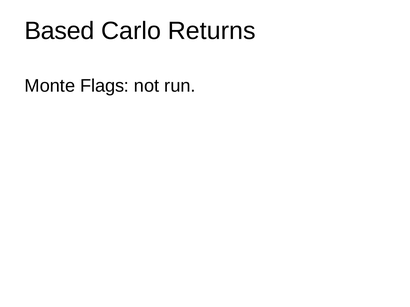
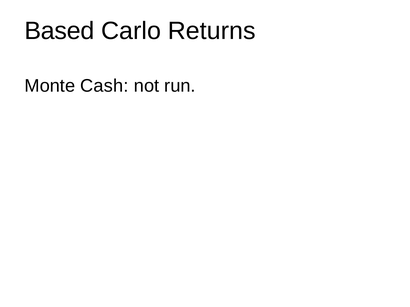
Flags: Flags -> Cash
